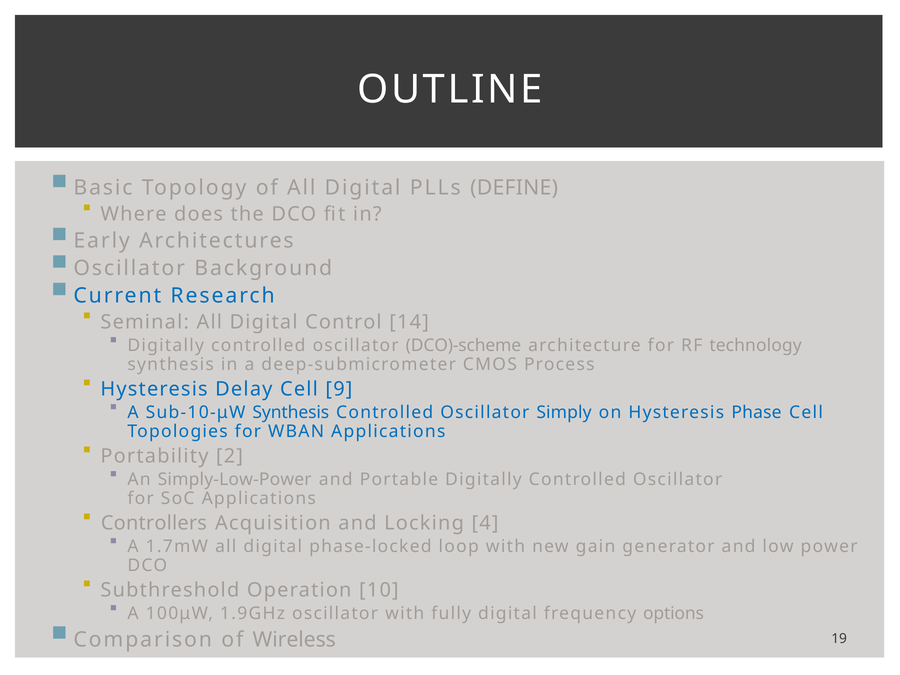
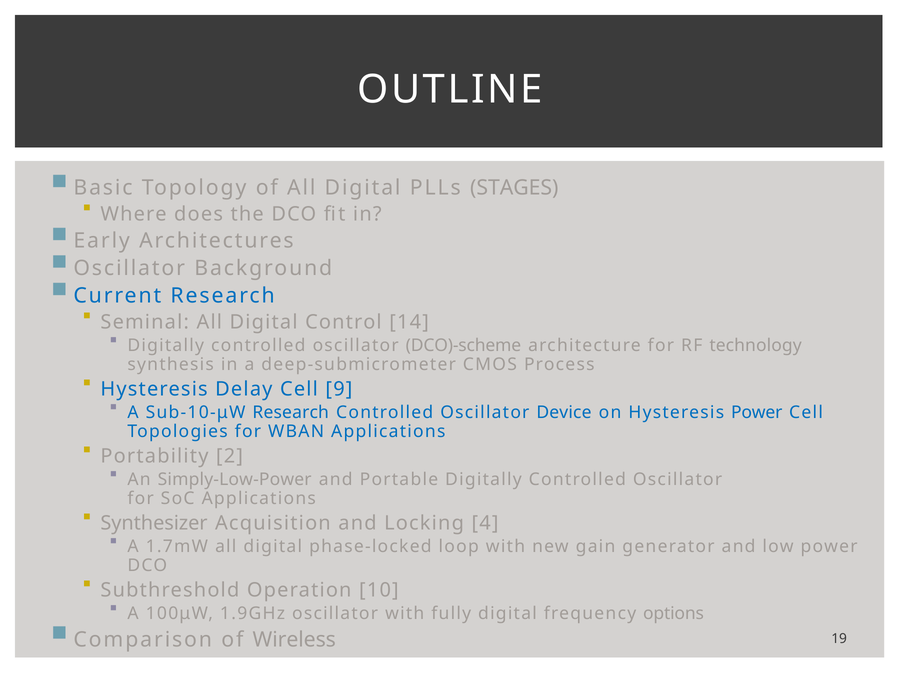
DEFINE: DEFINE -> STAGES
Sub-10-μW Synthesis: Synthesis -> Research
Simply: Simply -> Device
Hysteresis Phase: Phase -> Power
Controllers: Controllers -> Synthesizer
